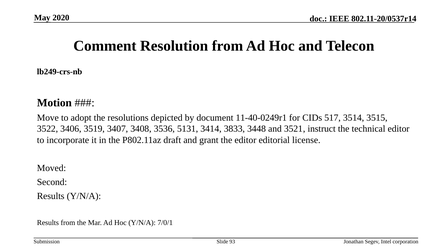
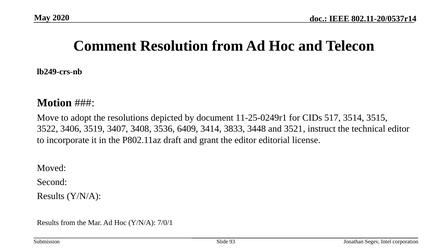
11-40-0249r1: 11-40-0249r1 -> 11-25-0249r1
5131: 5131 -> 6409
